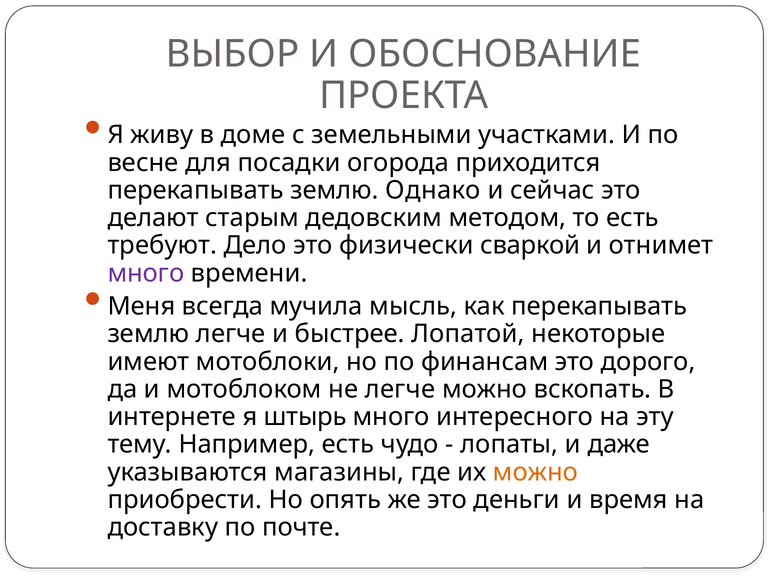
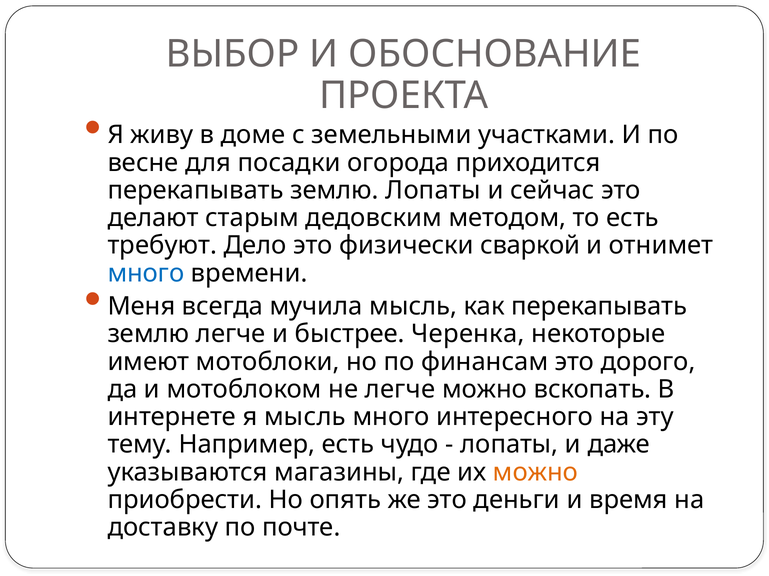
землю Однако: Однако -> Лопаты
много at (146, 273) colour: purple -> blue
Лопатой: Лопатой -> Черенка
я штырь: штырь -> мысль
